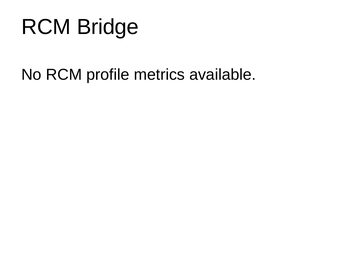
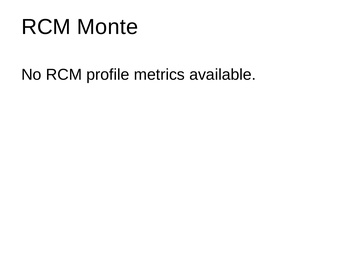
Bridge: Bridge -> Monte
